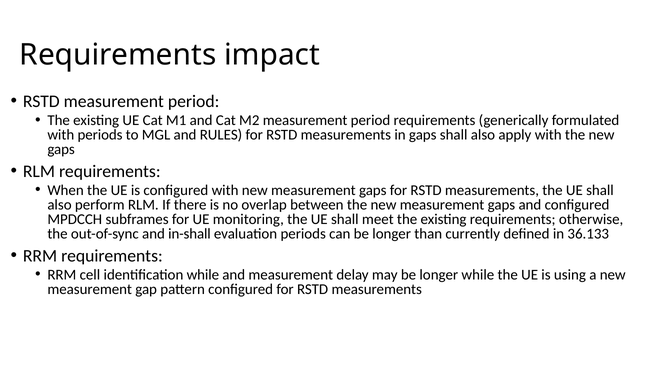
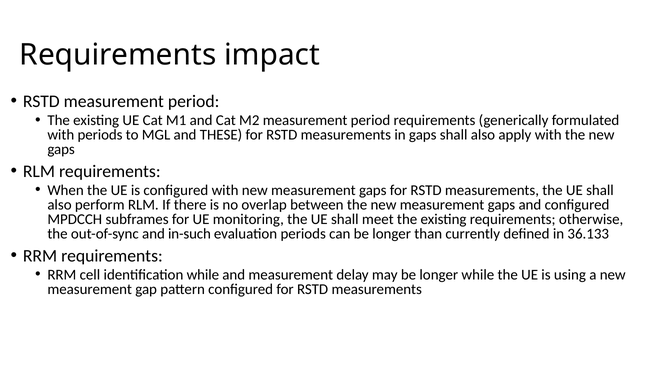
RULES: RULES -> THESE
in-shall: in-shall -> in-such
